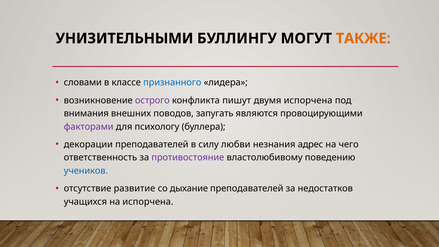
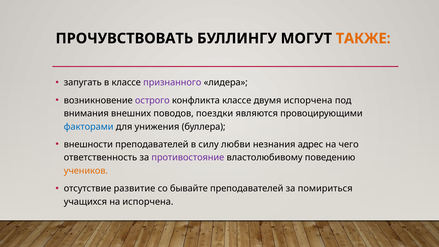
УНИЗИТЕЛЬНЫМИ: УНИЗИТЕЛЬНЫМИ -> ПРОЧУВСТВОВАТЬ
словами: словами -> запугать
признанного colour: blue -> purple
конфликта пишут: пишут -> классе
запугать: запугать -> поездки
факторами colour: purple -> blue
психологу: психологу -> унижения
декорации: декорации -> внешности
учеников colour: blue -> orange
дыхание: дыхание -> бывайте
недостатков: недостатков -> помириться
